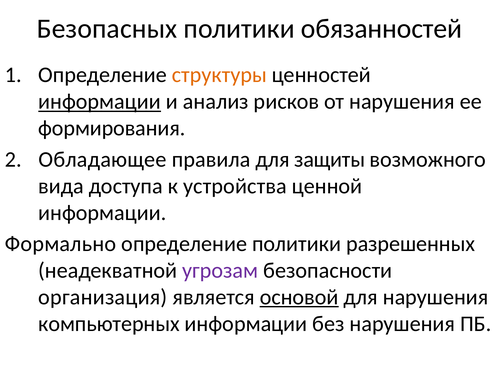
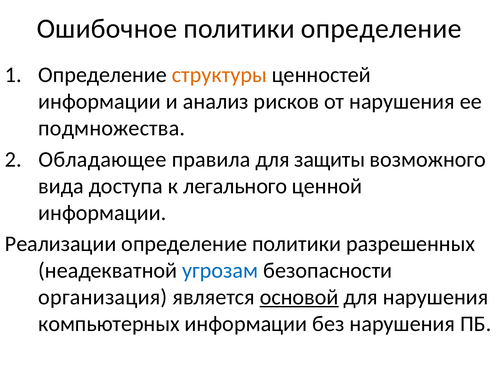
Безопасных: Безопасных -> Ошибочное
политики обязанностей: обязанностей -> определение
информации at (100, 101) underline: present -> none
формирования: формирования -> подмножества
устройства: устройства -> легального
Формально: Формально -> Реализации
угрозам colour: purple -> blue
